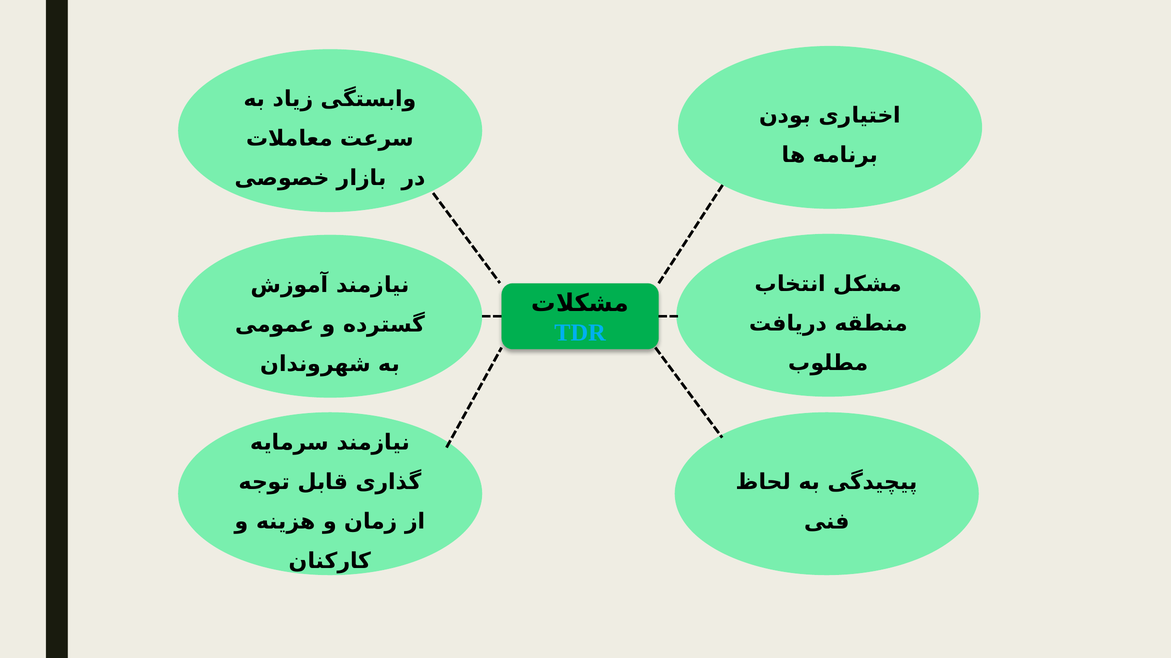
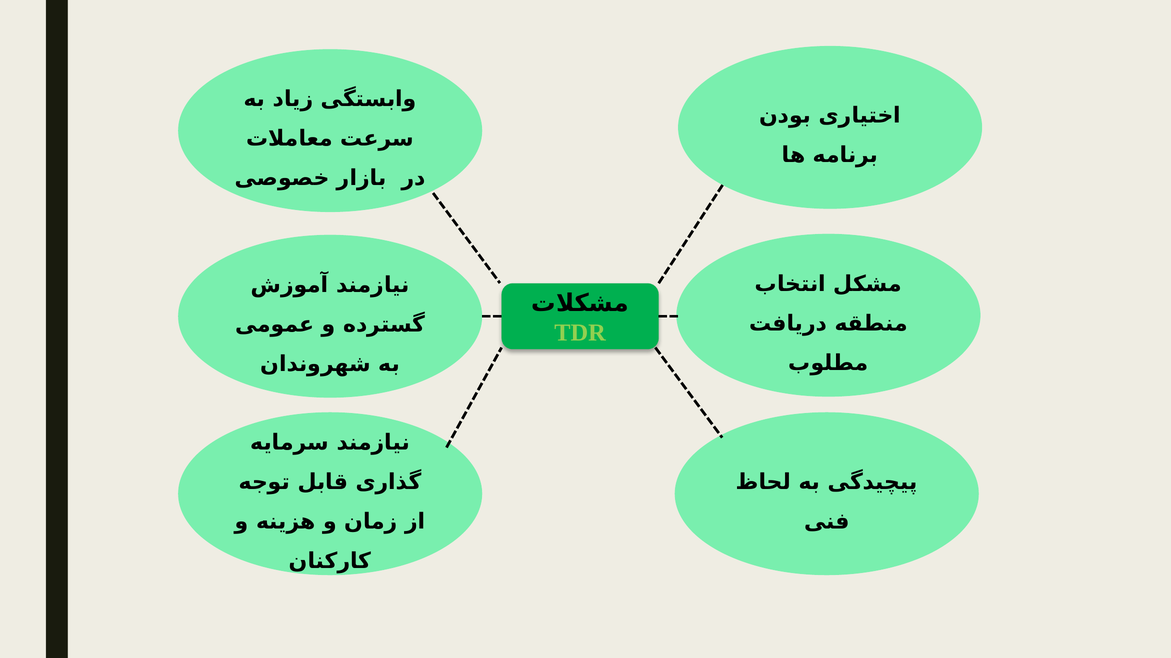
TDR colour: light blue -> light green
